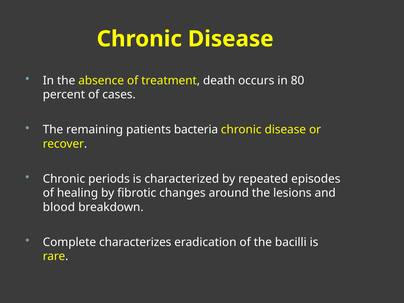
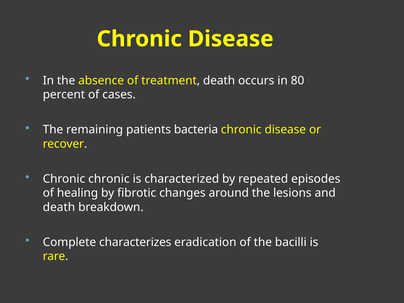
Chronic periods: periods -> chronic
blood at (59, 207): blood -> death
